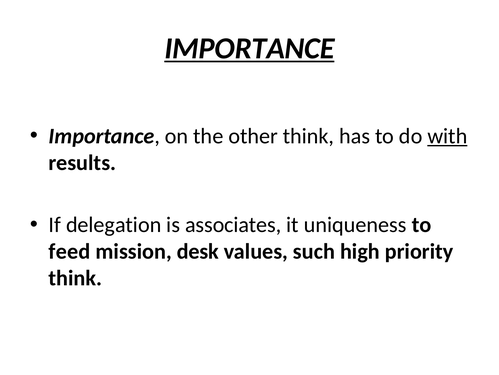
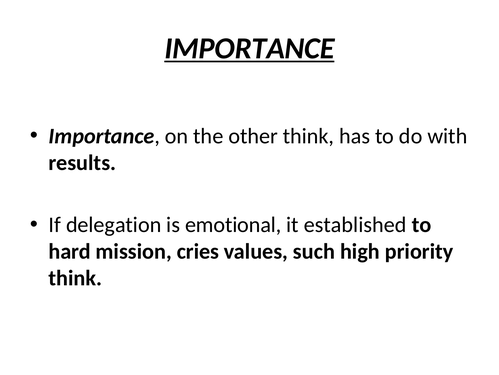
with underline: present -> none
associates: associates -> emotional
uniqueness: uniqueness -> established
feed: feed -> hard
desk: desk -> cries
